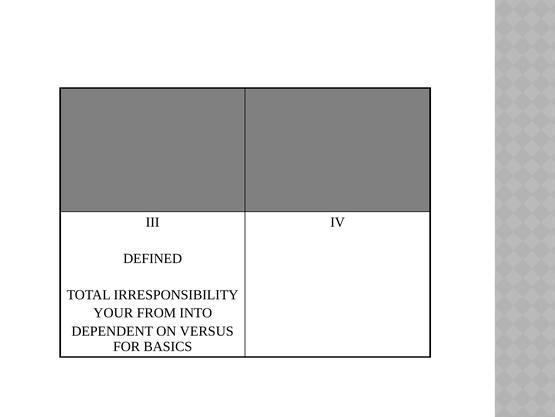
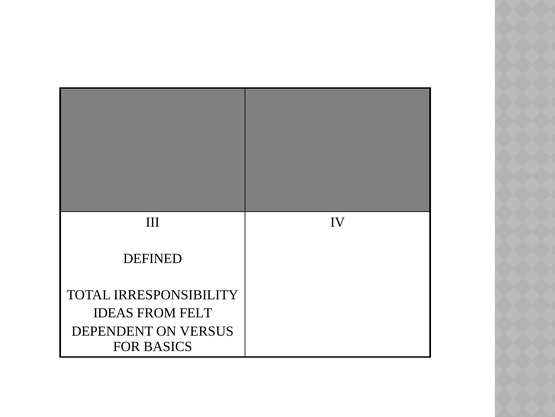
YOUR: YOUR -> IDEAS
INTO: INTO -> FELT
